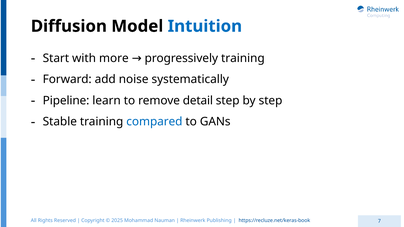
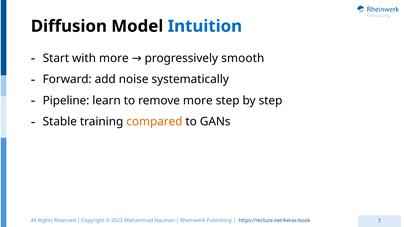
progressively training: training -> smooth
remove detail: detail -> more
compared colour: blue -> orange
